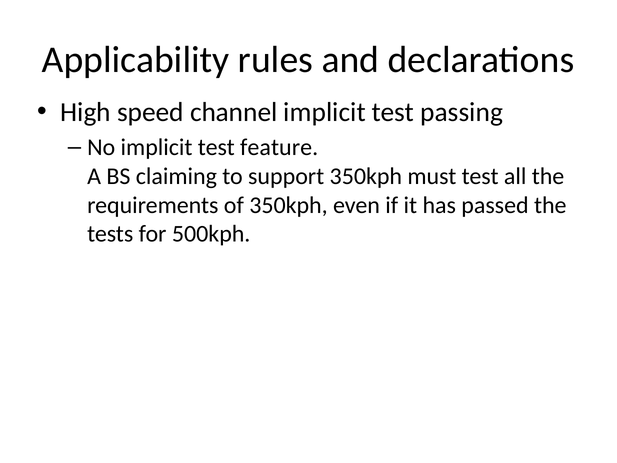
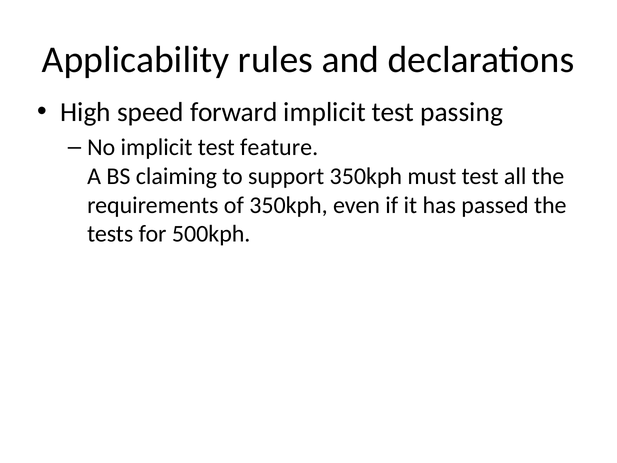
channel: channel -> forward
